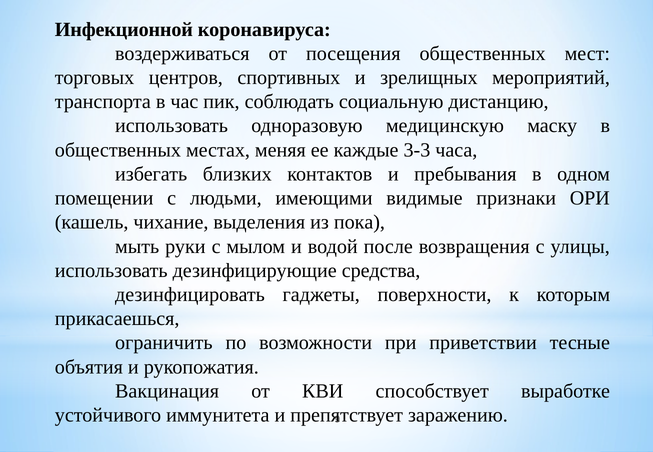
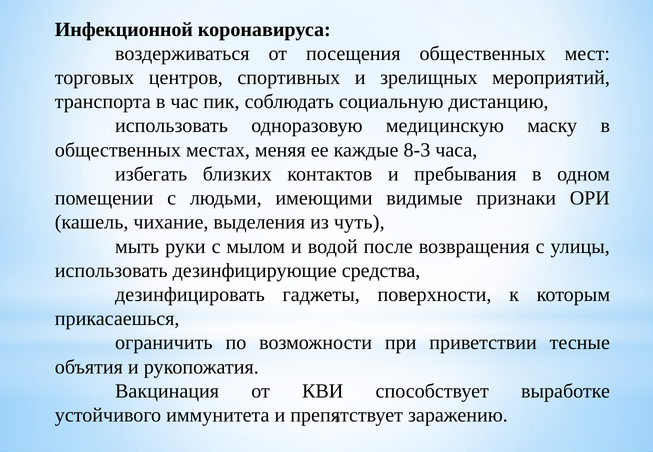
3-3: 3-3 -> 8-3
пока: пока -> чуть
